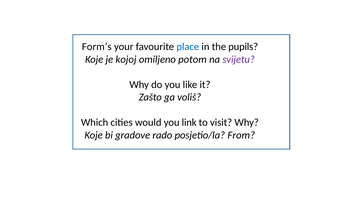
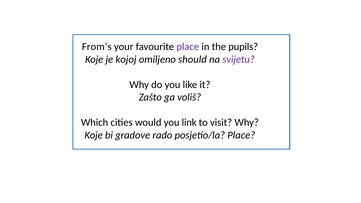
Form’s: Form’s -> From’s
place at (188, 47) colour: blue -> purple
potom: potom -> should
posjetio/la From: From -> Place
